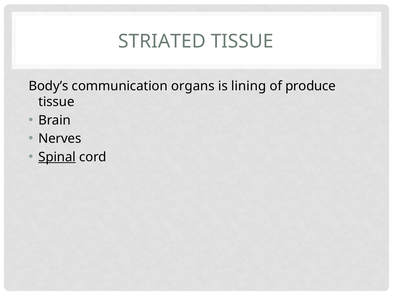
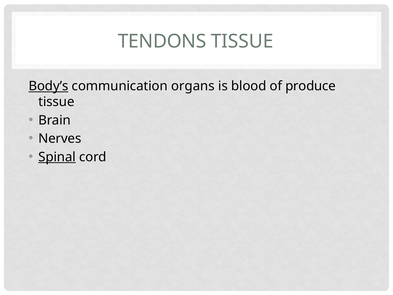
STRIATED: STRIATED -> TENDONS
Body’s underline: none -> present
lining: lining -> blood
